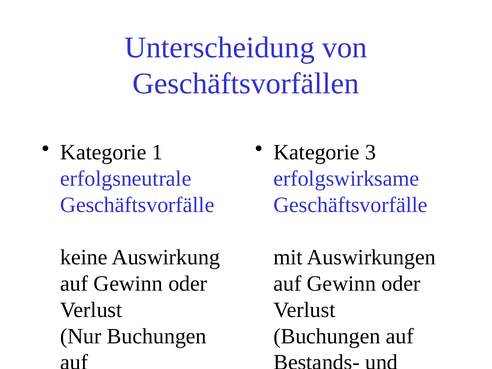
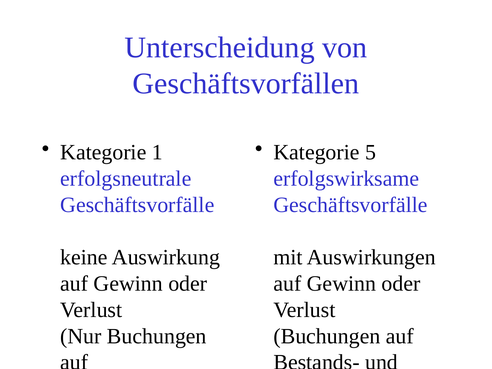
3: 3 -> 5
